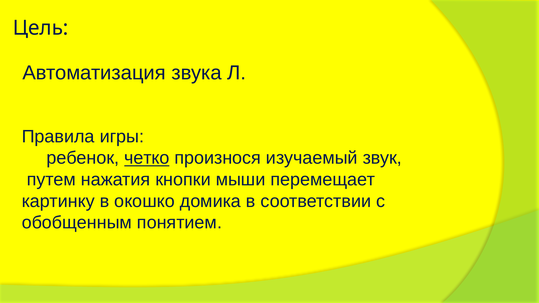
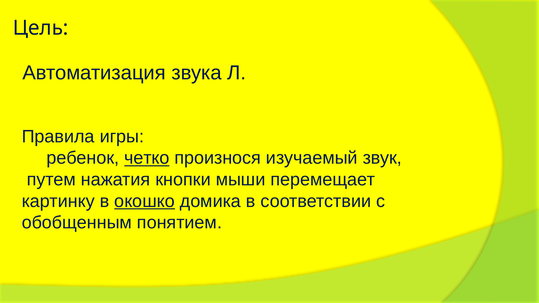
окошко underline: none -> present
